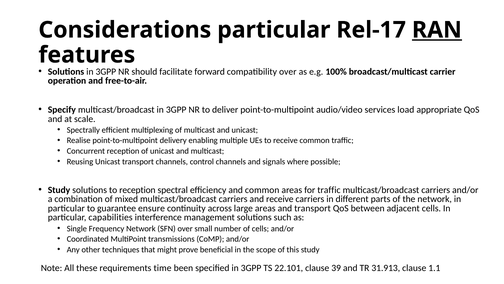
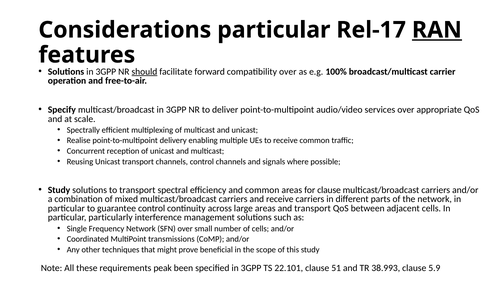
should underline: none -> present
services load: load -> over
to reception: reception -> transport
for traffic: traffic -> clause
guarantee ensure: ensure -> control
capabilities: capabilities -> particularly
time: time -> peak
39: 39 -> 51
31.913: 31.913 -> 38.993
1.1: 1.1 -> 5.9
